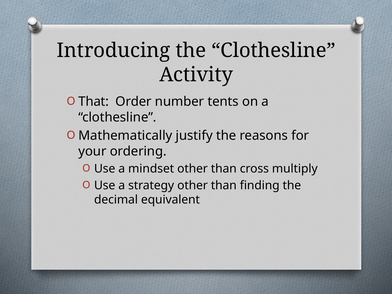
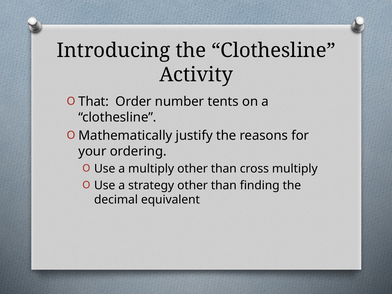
a mindset: mindset -> multiply
